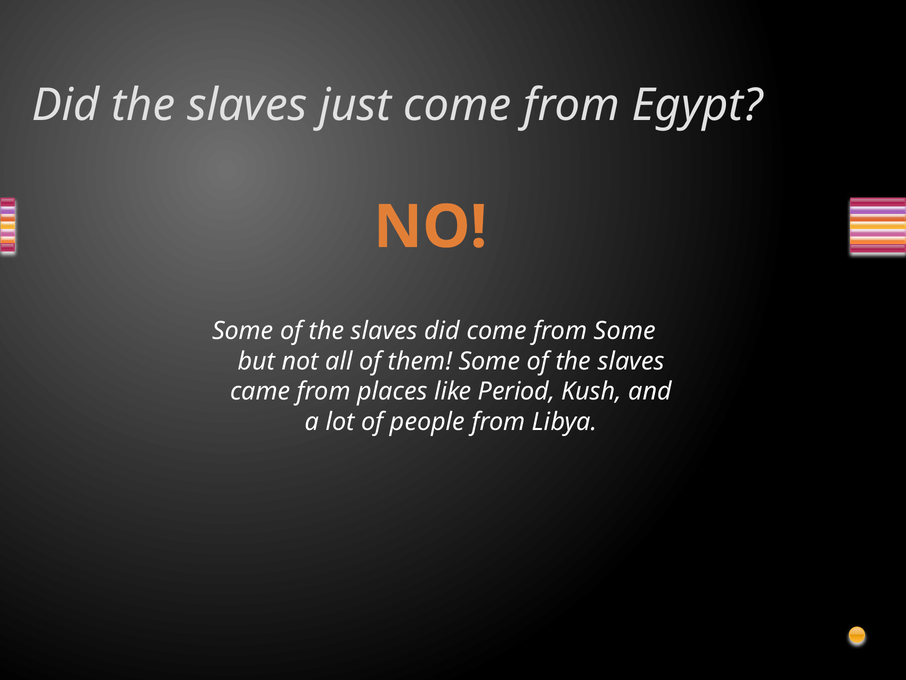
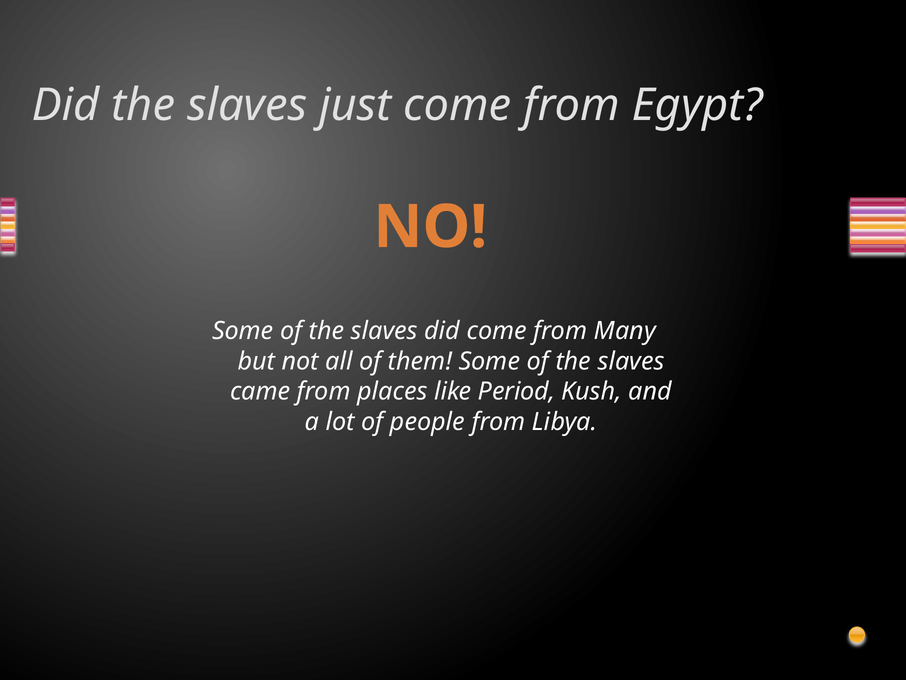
from Some: Some -> Many
